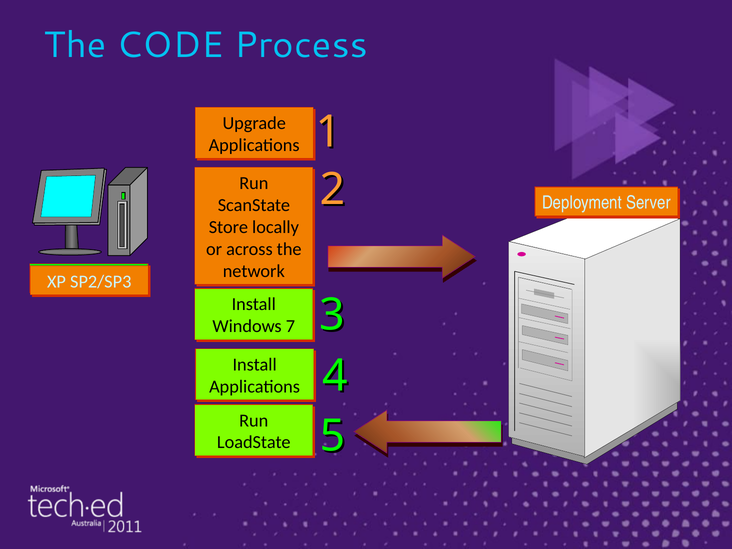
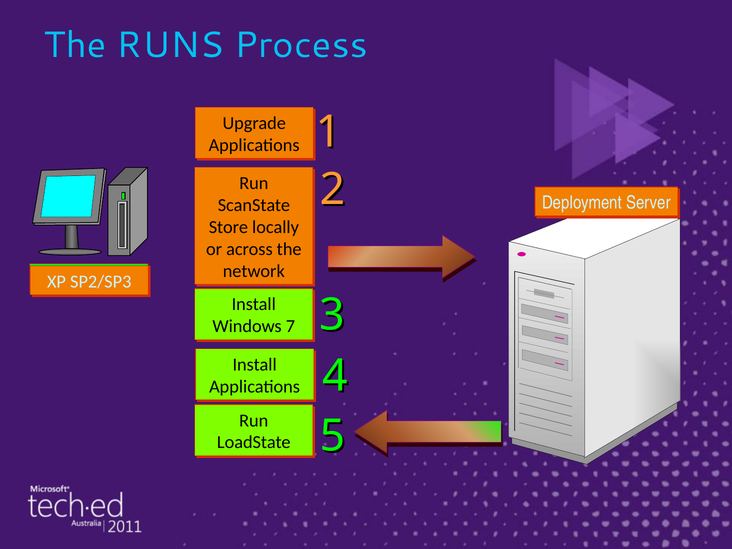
CODE: CODE -> RUNS
